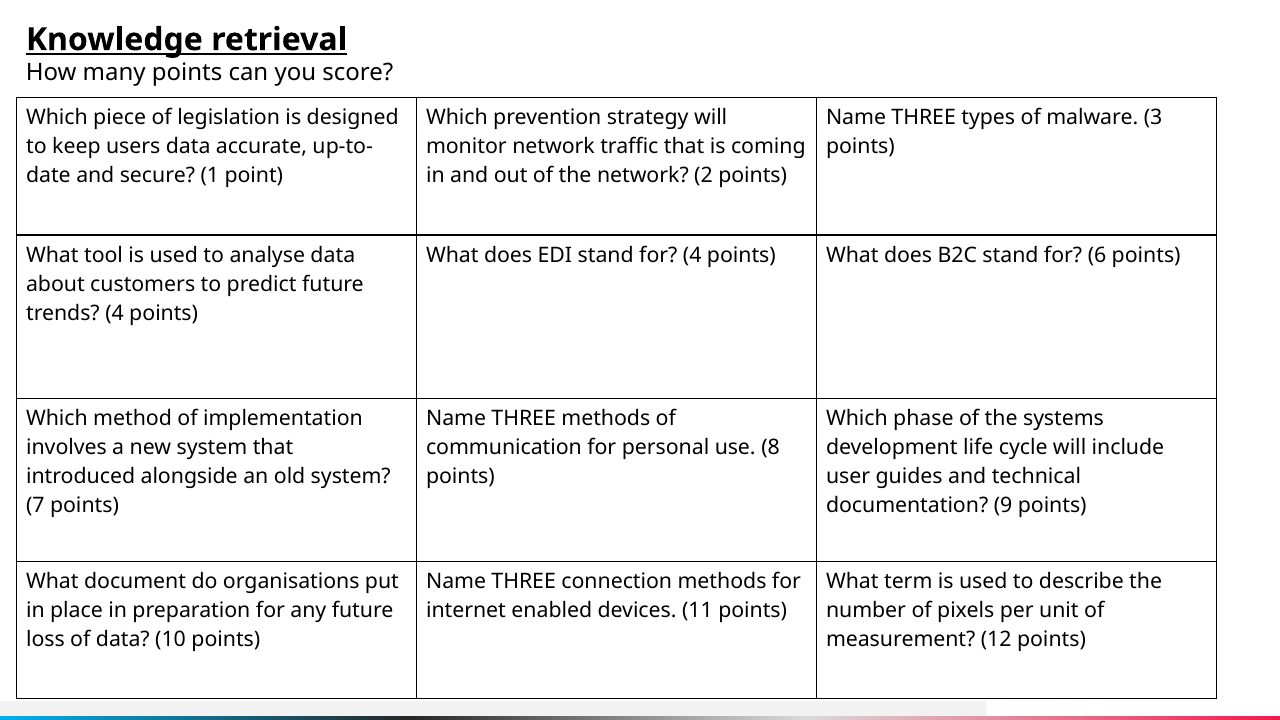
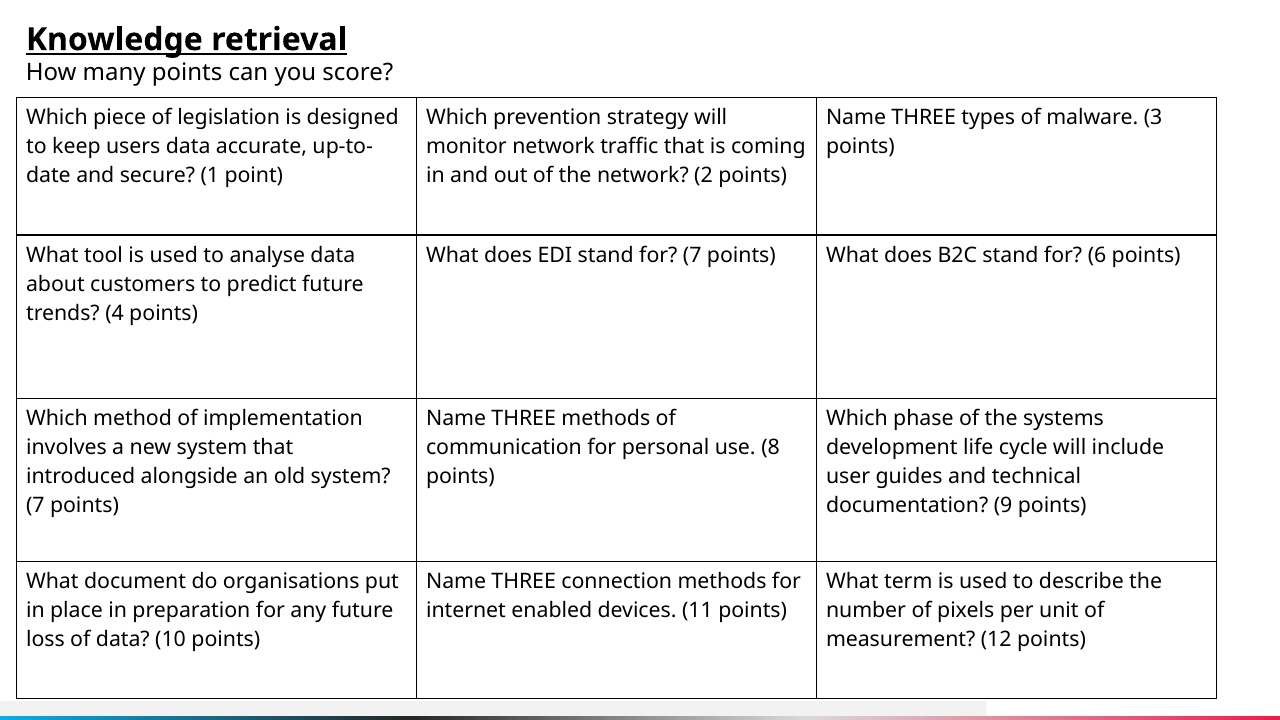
for 4: 4 -> 7
